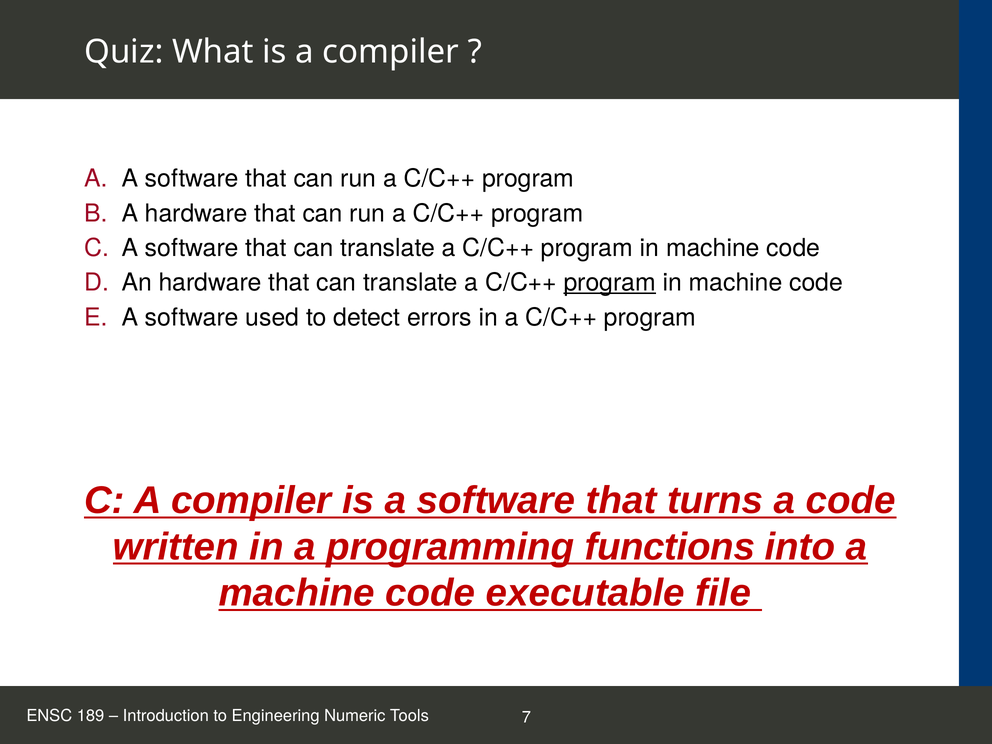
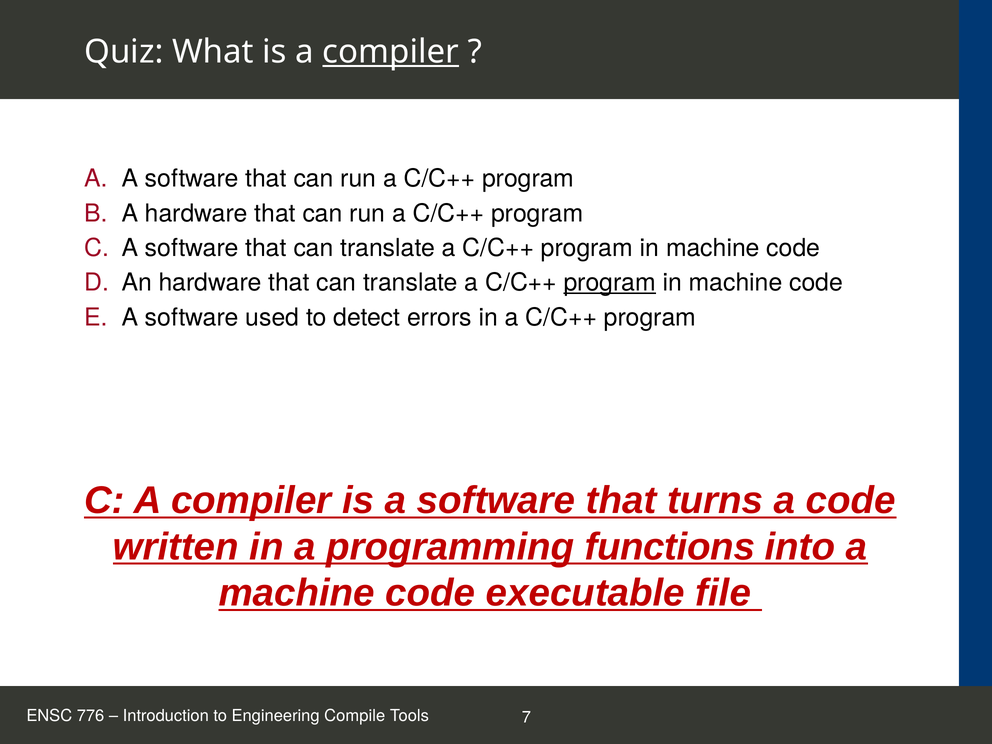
compiler at (391, 52) underline: none -> present
189: 189 -> 776
Numeric: Numeric -> Compile
